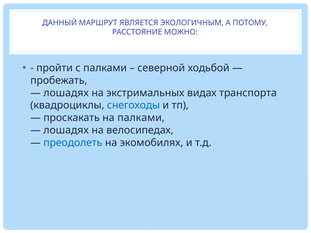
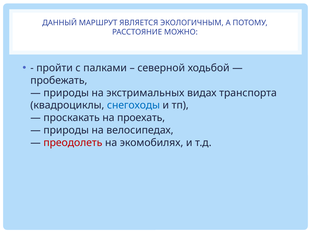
лошадях at (66, 93): лошадях -> природы
на палками: палками -> проехать
лошадях at (66, 130): лошадях -> природы
преодолеть colour: blue -> red
